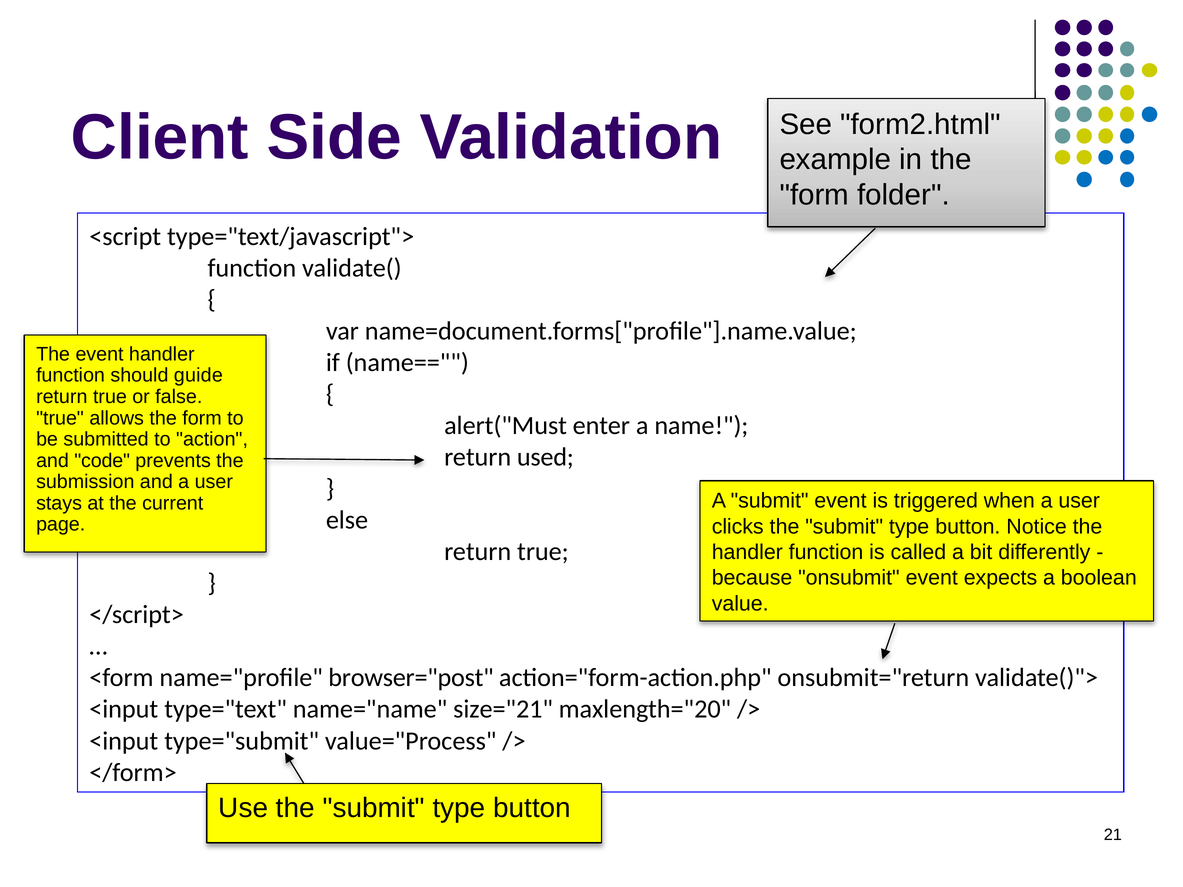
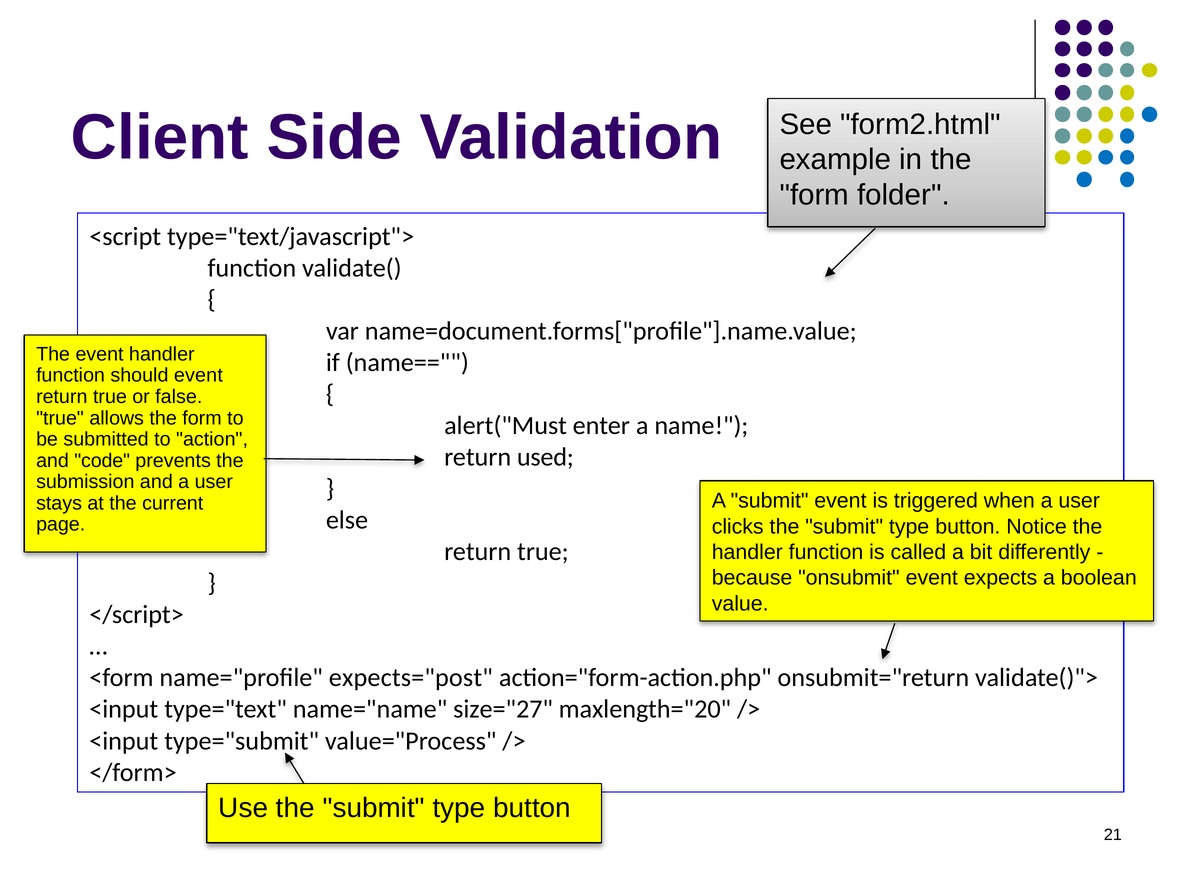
should guide: guide -> event
browser="post: browser="post -> expects="post
size="21: size="21 -> size="27
